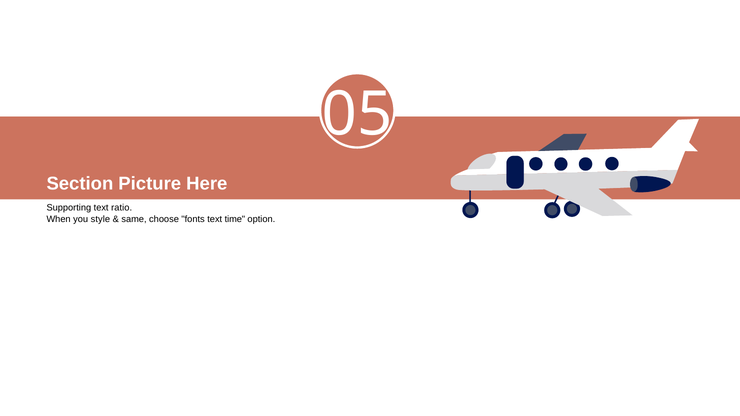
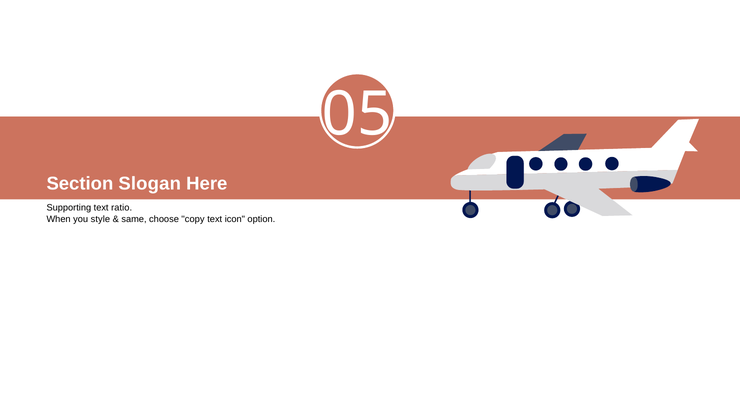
Picture: Picture -> Slogan
fonts: fonts -> copy
time: time -> icon
